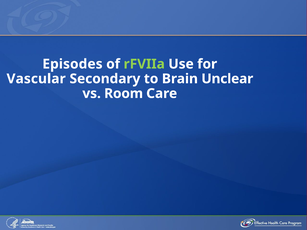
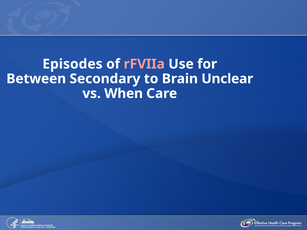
rFVIIa colour: light green -> pink
Vascular: Vascular -> Between
Room: Room -> When
